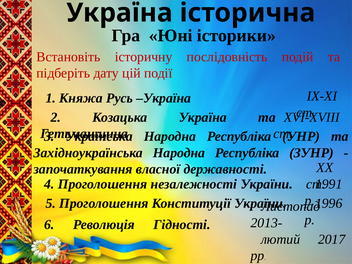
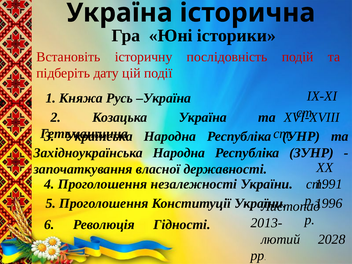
2017: 2017 -> 2028
